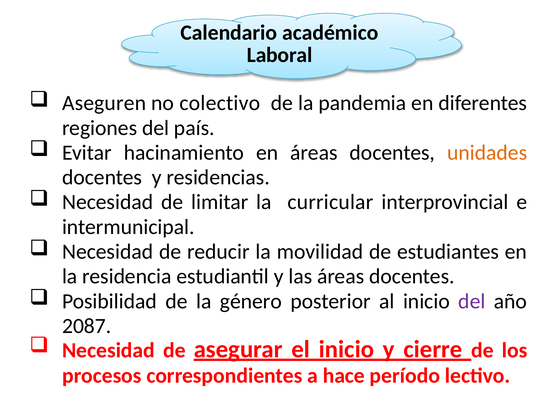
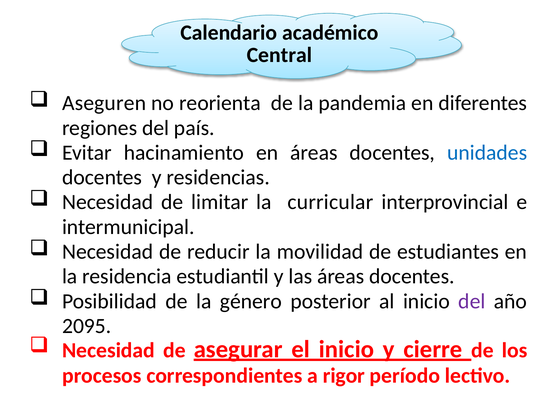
Laboral: Laboral -> Central
colectivo: colectivo -> reorienta
unidades colour: orange -> blue
2087: 2087 -> 2095
hace: hace -> rigor
